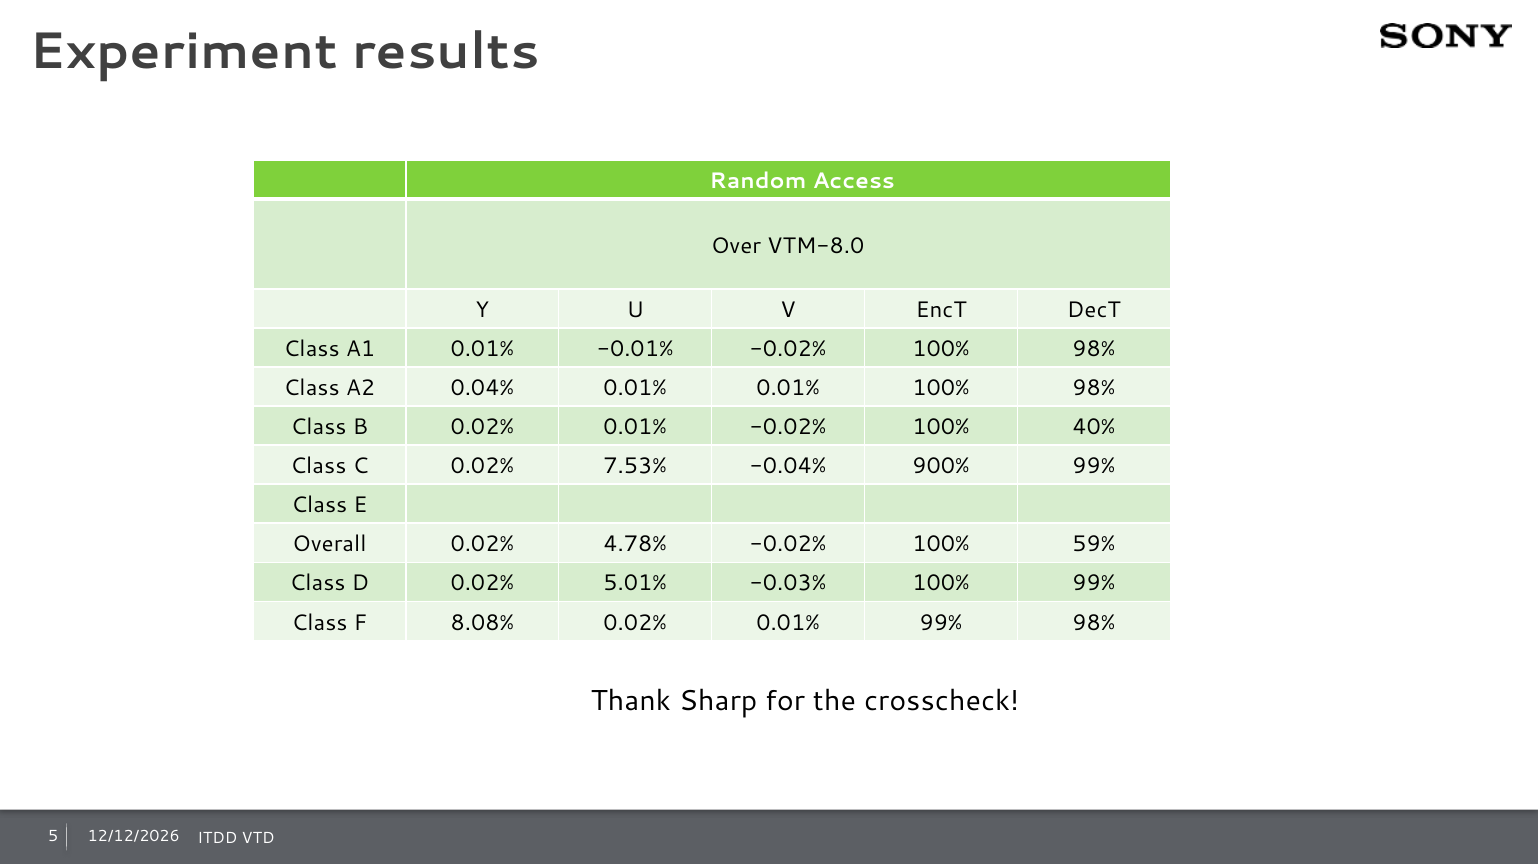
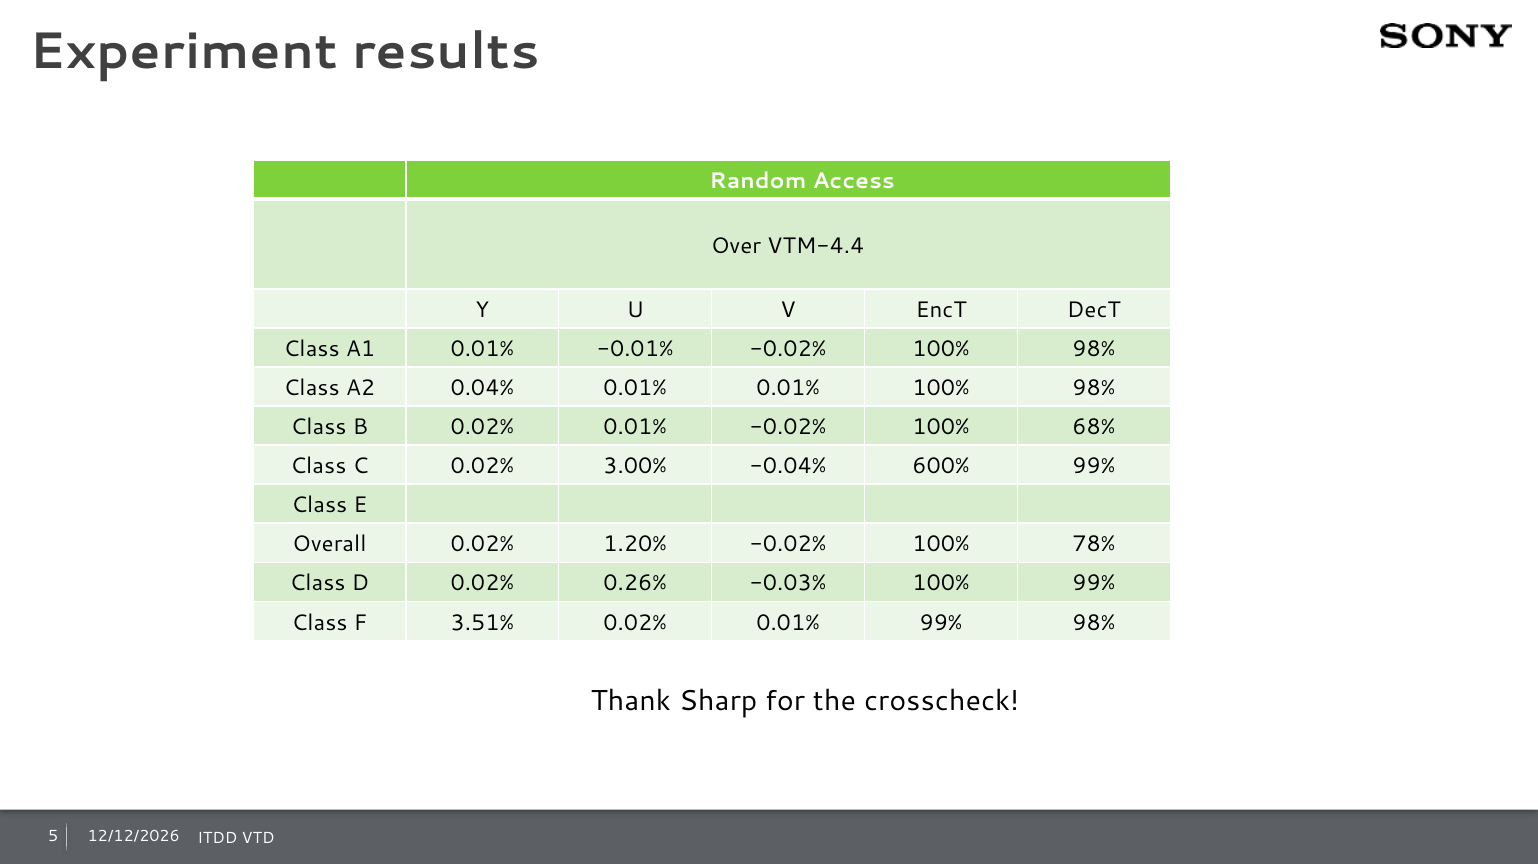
VTM-8.0: VTM-8.0 -> VTM-4.4
40%: 40% -> 68%
7.53%: 7.53% -> 3.00%
900%: 900% -> 600%
4.78%: 4.78% -> 1.20%
59%: 59% -> 78%
5.01%: 5.01% -> 0.26%
8.08%: 8.08% -> 3.51%
